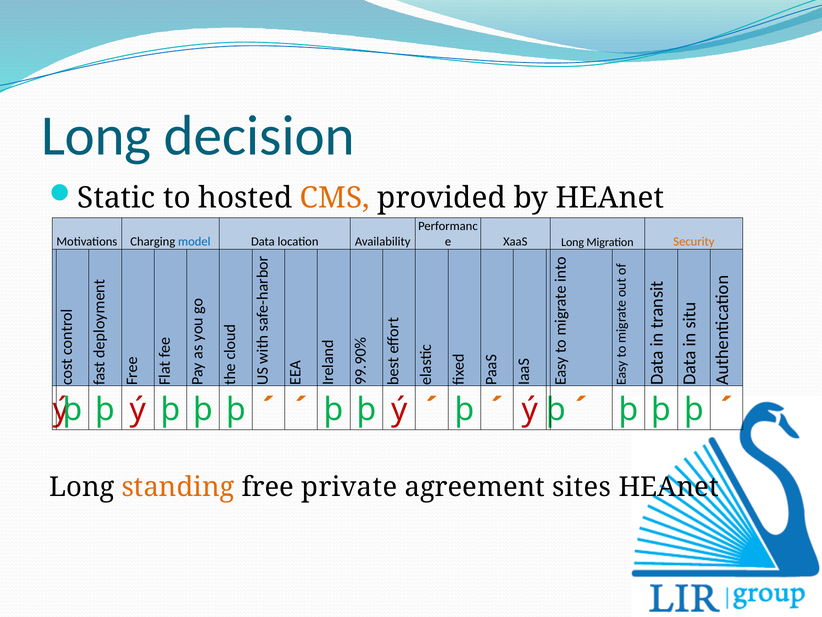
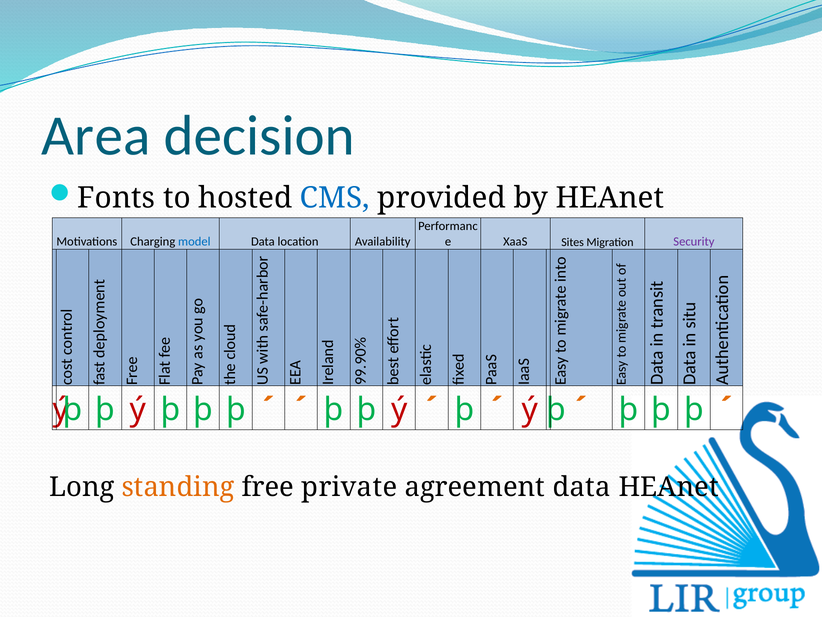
Long at (96, 136): Long -> Area
Static: Static -> Fonts
CMS colour: orange -> blue
XaaS Long: Long -> Sites
Security colour: orange -> purple
agreement sites: sites -> data
